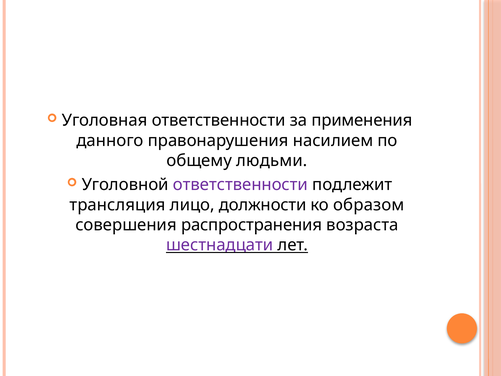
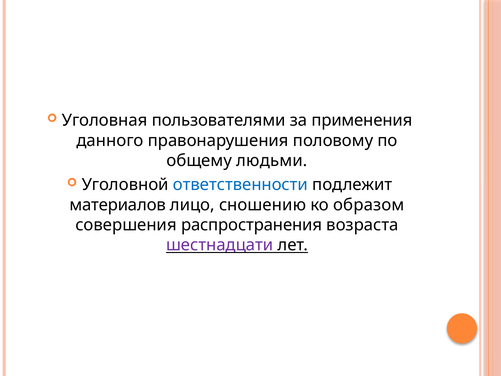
Уголовная ответственности: ответственности -> пользователями
насилием: насилием -> половому
ответственности at (240, 185) colour: purple -> blue
трансляция: трансляция -> материалов
должности: должности -> сношению
